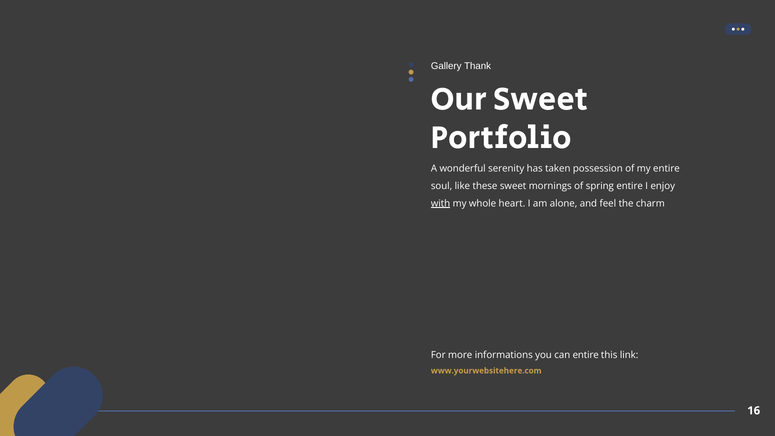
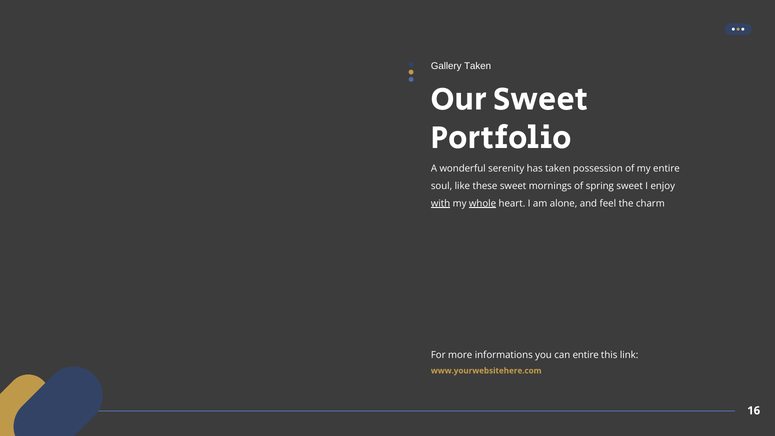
Gallery Thank: Thank -> Taken
spring entire: entire -> sweet
whole underline: none -> present
